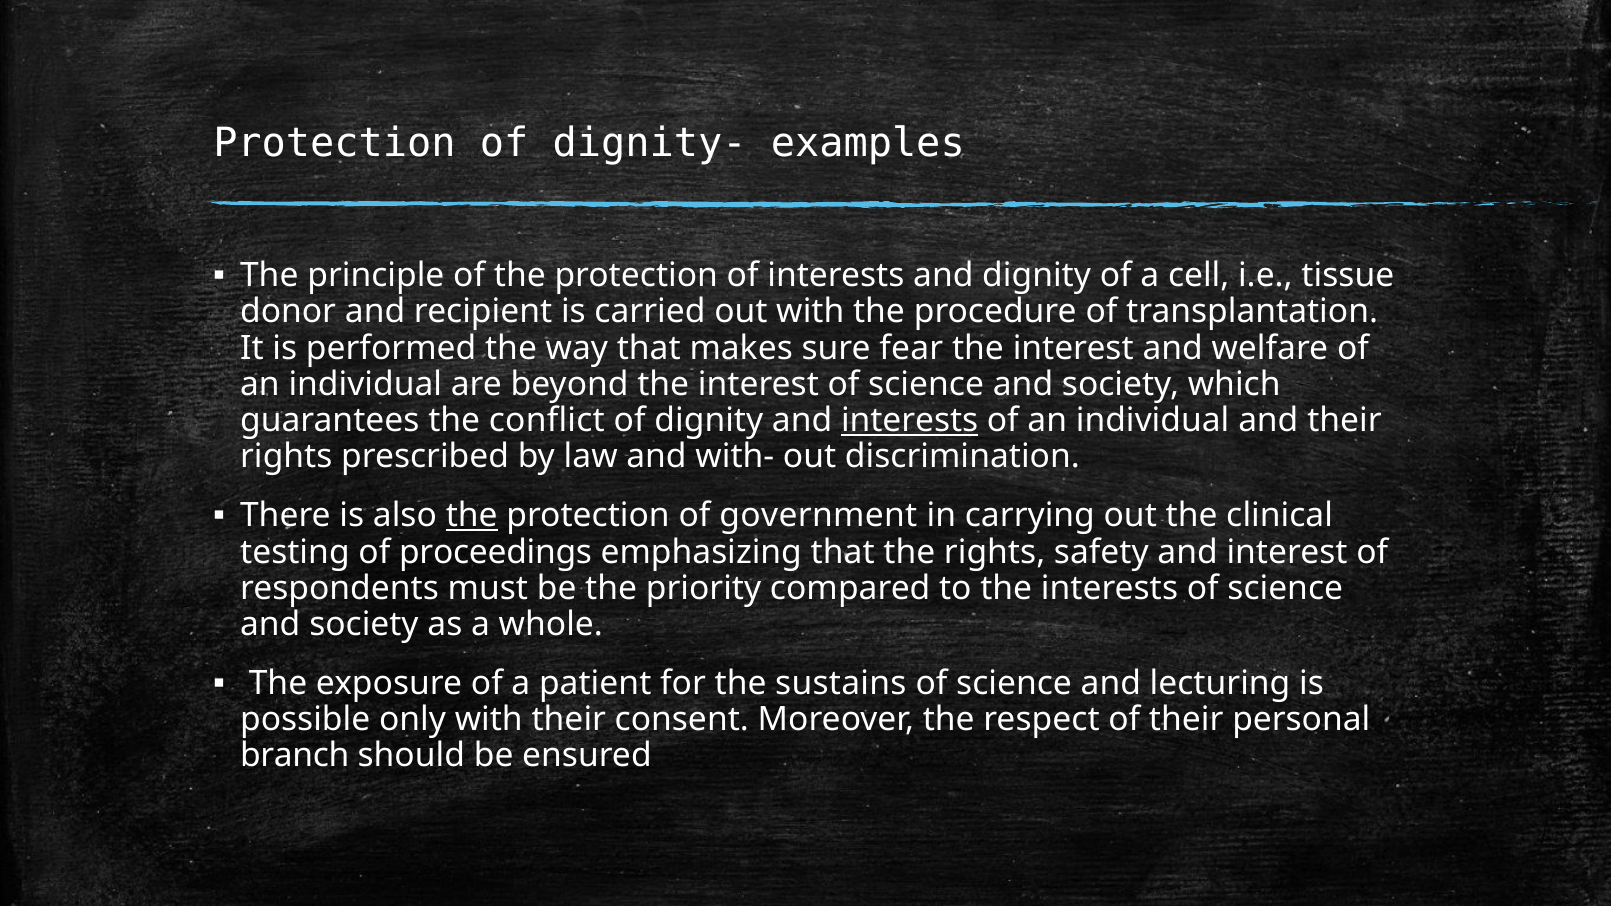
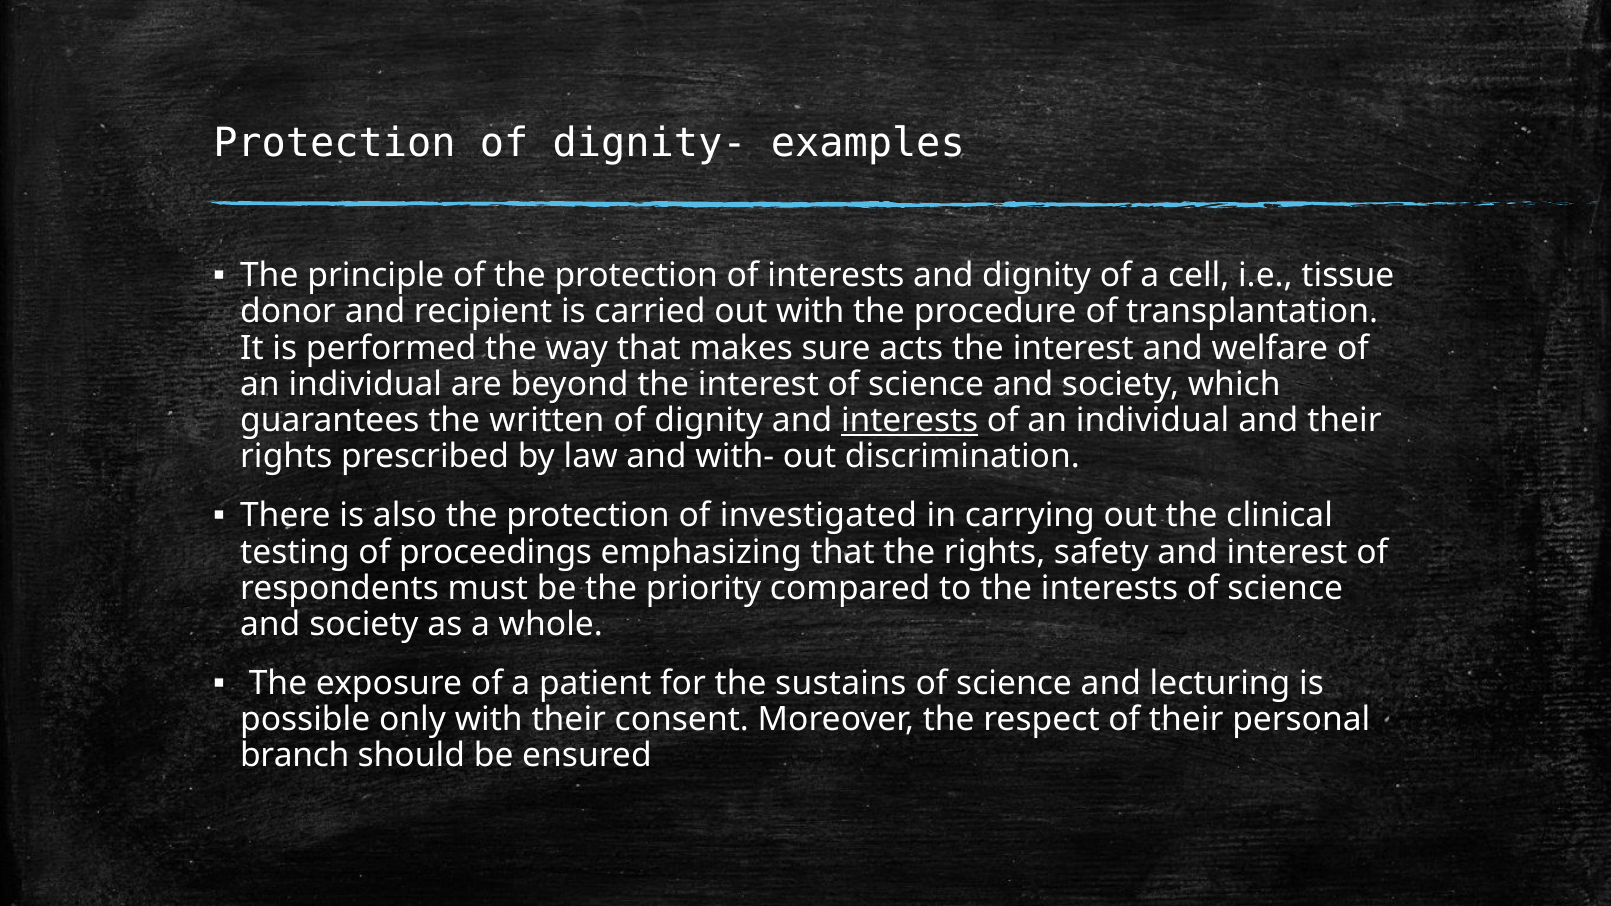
fear: fear -> acts
conflict: conflict -> written
the at (472, 516) underline: present -> none
government: government -> investigated
